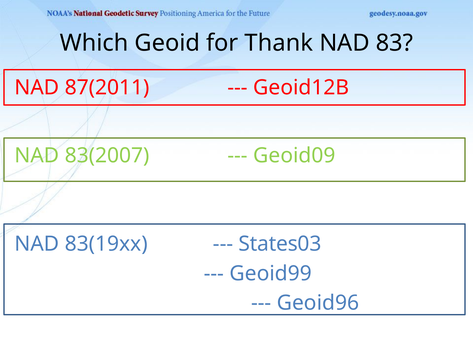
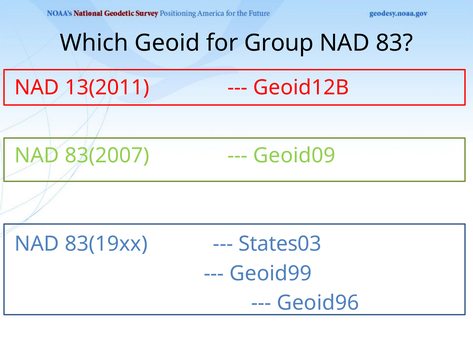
Thank: Thank -> Group
87(2011: 87(2011 -> 13(2011
